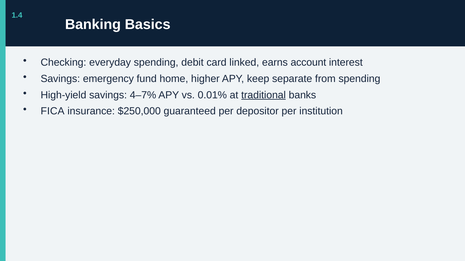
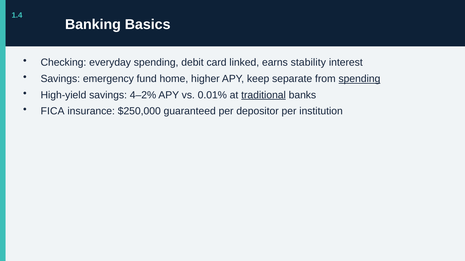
account: account -> stability
spending at (359, 79) underline: none -> present
4–7%: 4–7% -> 4–2%
